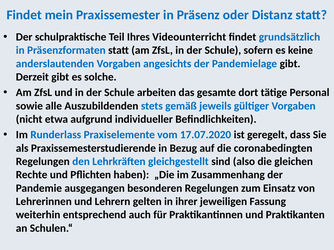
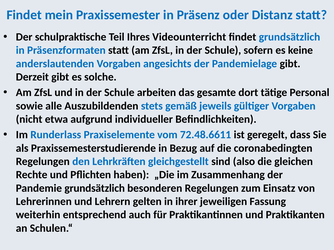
17.07.2020: 17.07.2020 -> 72.48.6611
Pandemie ausgegangen: ausgegangen -> grundsätzlich
